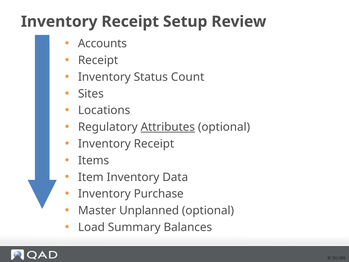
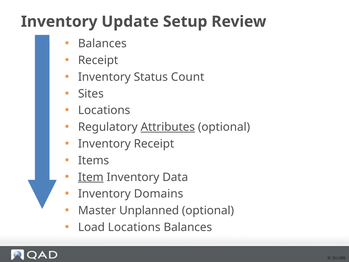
Receipt at (130, 22): Receipt -> Update
Accounts at (102, 44): Accounts -> Balances
Item underline: none -> present
Purchase: Purchase -> Domains
Load Summary: Summary -> Locations
